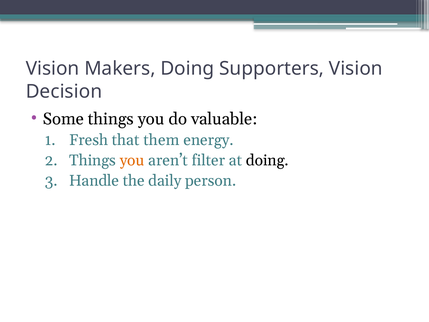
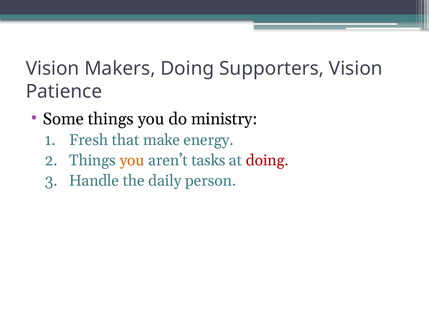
Decision: Decision -> Patience
valuable: valuable -> ministry
them: them -> make
filter: filter -> tasks
doing at (267, 160) colour: black -> red
